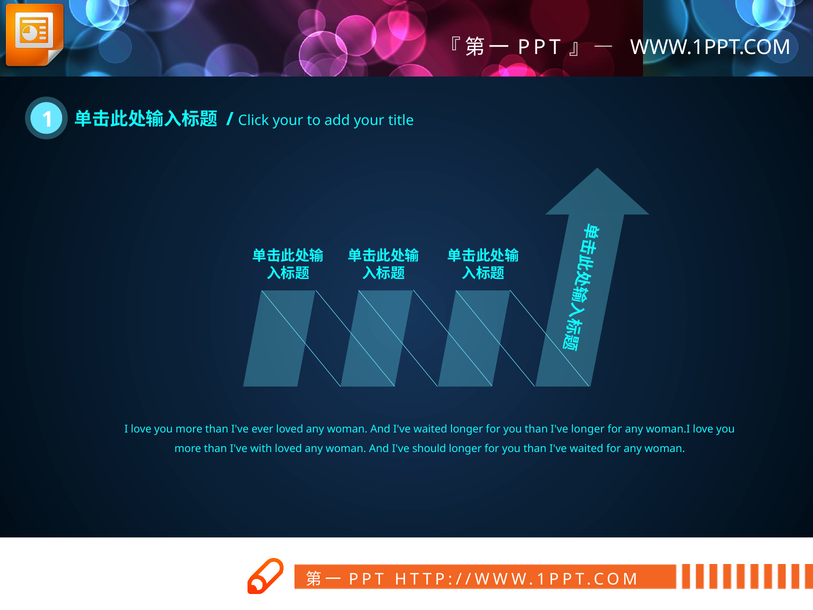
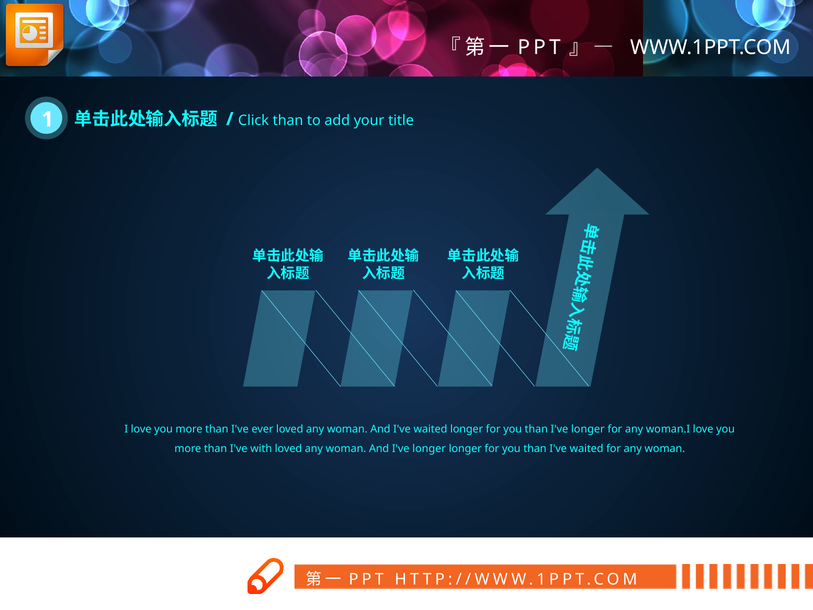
Click your: your -> than
And I've should: should -> longer
